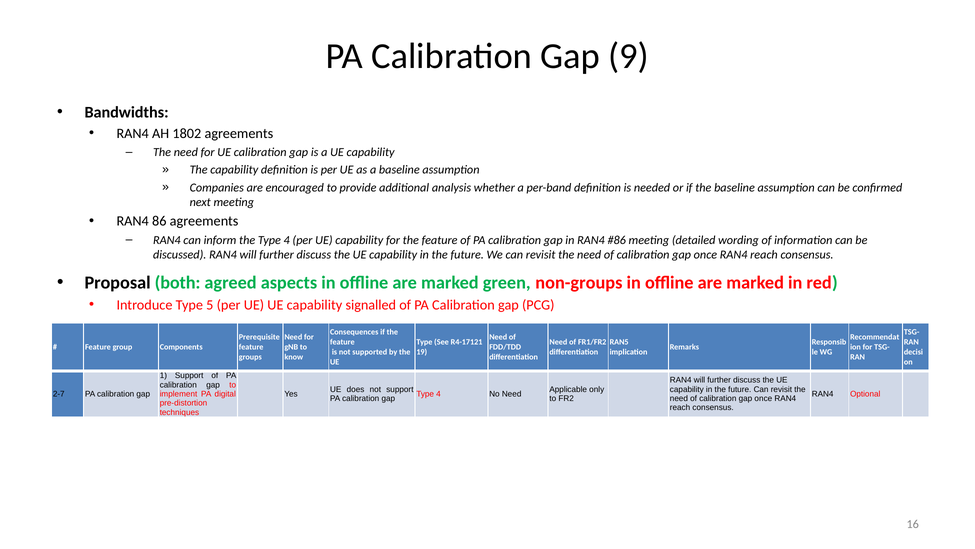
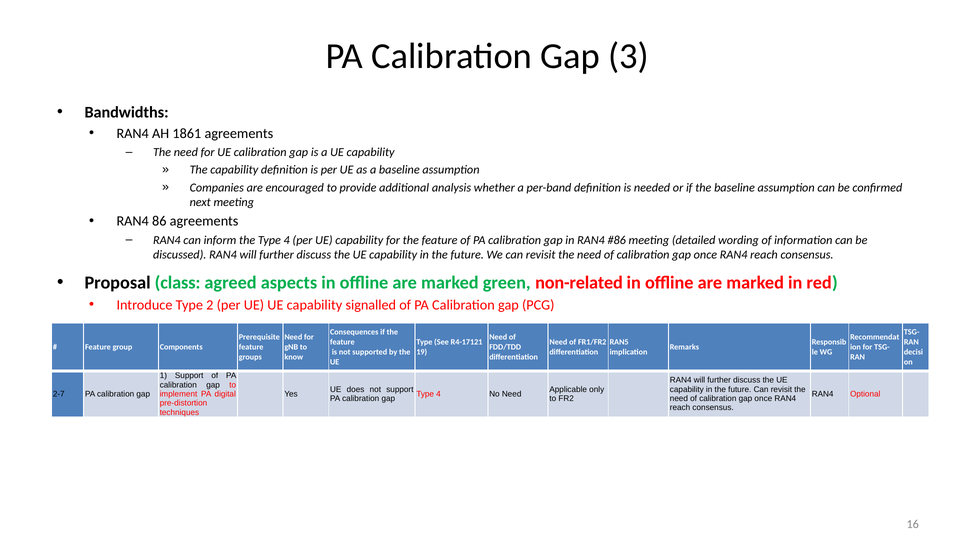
9: 9 -> 3
1802: 1802 -> 1861
both: both -> class
non-groups: non-groups -> non-related
5: 5 -> 2
